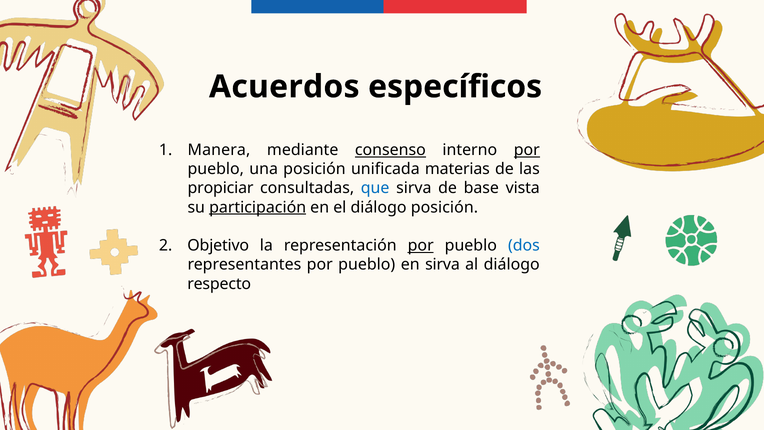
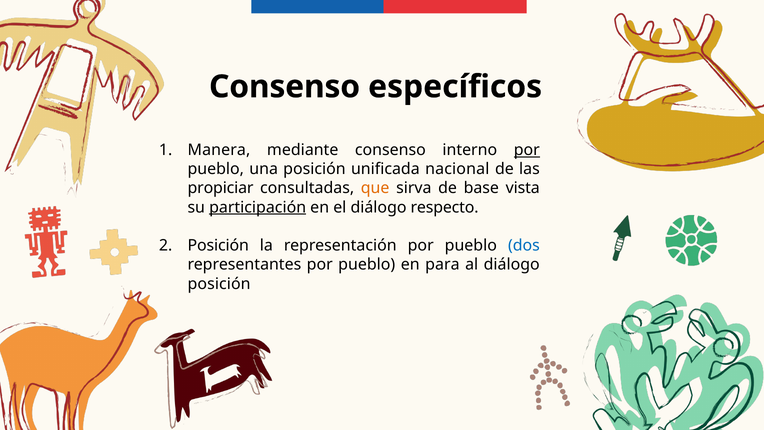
Acuerdos at (284, 87): Acuerdos -> Consenso
consenso at (390, 150) underline: present -> none
materias: materias -> nacional
que colour: blue -> orange
diálogo posición: posición -> respecto
Objetivo at (218, 245): Objetivo -> Posición
por at (421, 245) underline: present -> none
en sirva: sirva -> para
respecto at (219, 284): respecto -> posición
